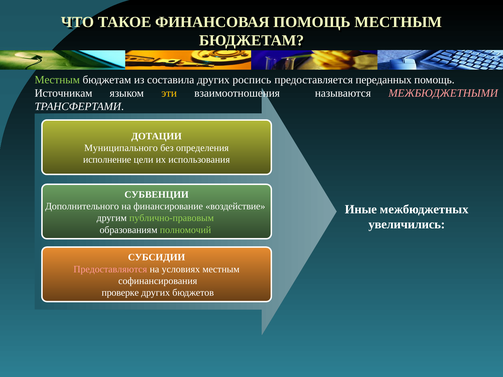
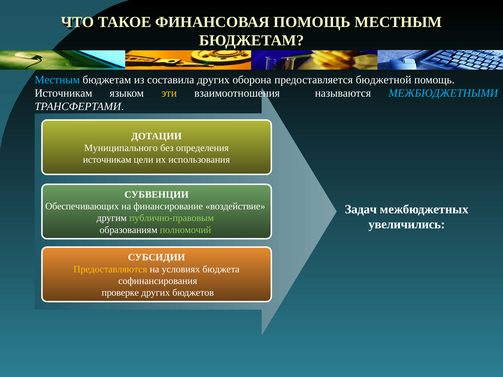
Местным at (57, 80) colour: light green -> light blue
роспись: роспись -> оборона
переданных: переданных -> бюджетной
МЕЖБЮДЖЕТНЫМИ colour: pink -> light blue
исполнение at (107, 160): исполнение -> источникам
Дополнительного: Дополнительного -> Обеспечивающих
Иные: Иные -> Задач
Предоставляются colour: pink -> yellow
условиях местным: местным -> бюджета
